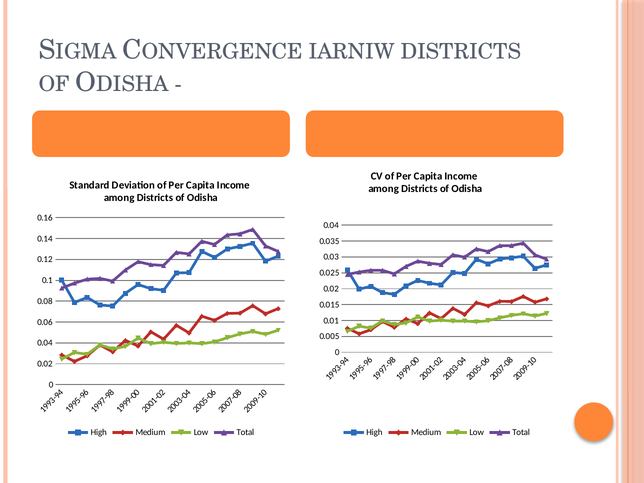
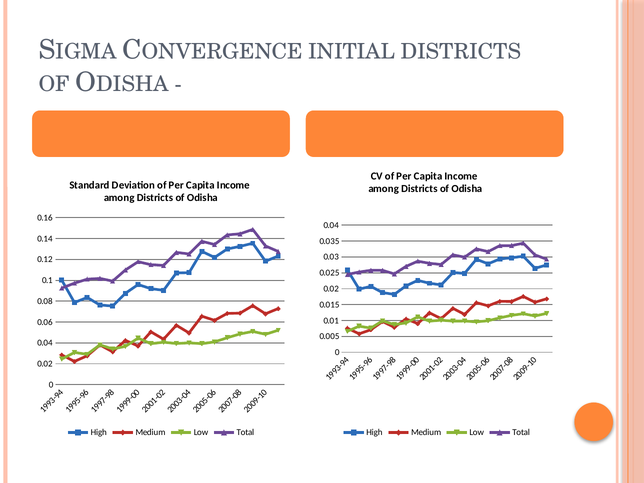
IARNIW: IARNIW -> INITIAL
